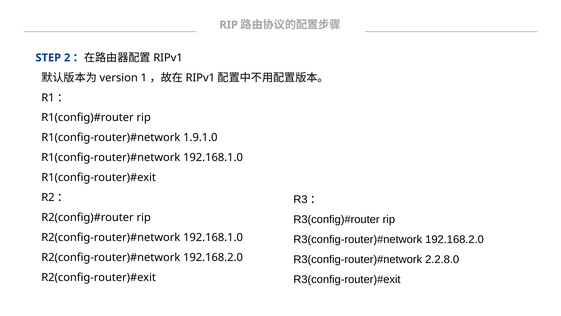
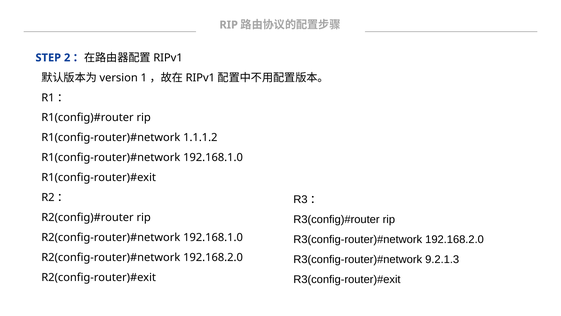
1.9.1.0: 1.9.1.0 -> 1.1.1.2
2.2.8.0: 2.2.8.0 -> 9.2.1.3
